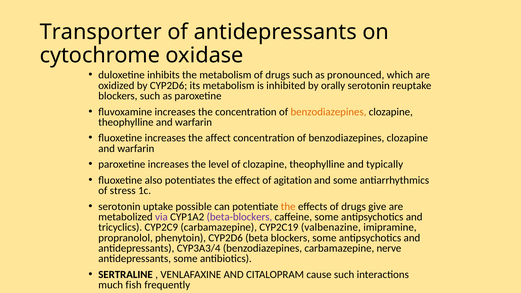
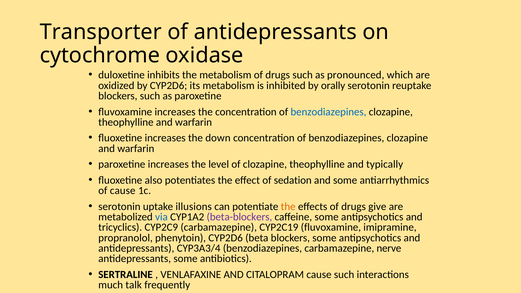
benzodiazepines at (328, 112) colour: orange -> blue
affect: affect -> down
agitation: agitation -> sedation
of stress: stress -> cause
possible: possible -> illusions
via colour: purple -> blue
CYP2C19 valbenazine: valbenazine -> fluvoxamine
fish: fish -> talk
